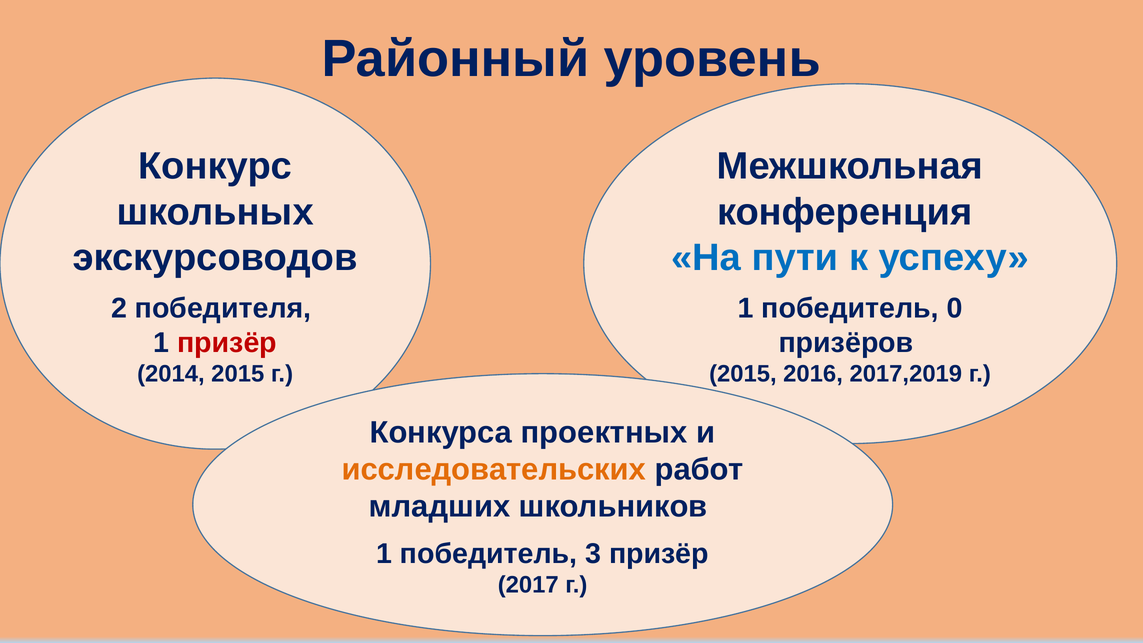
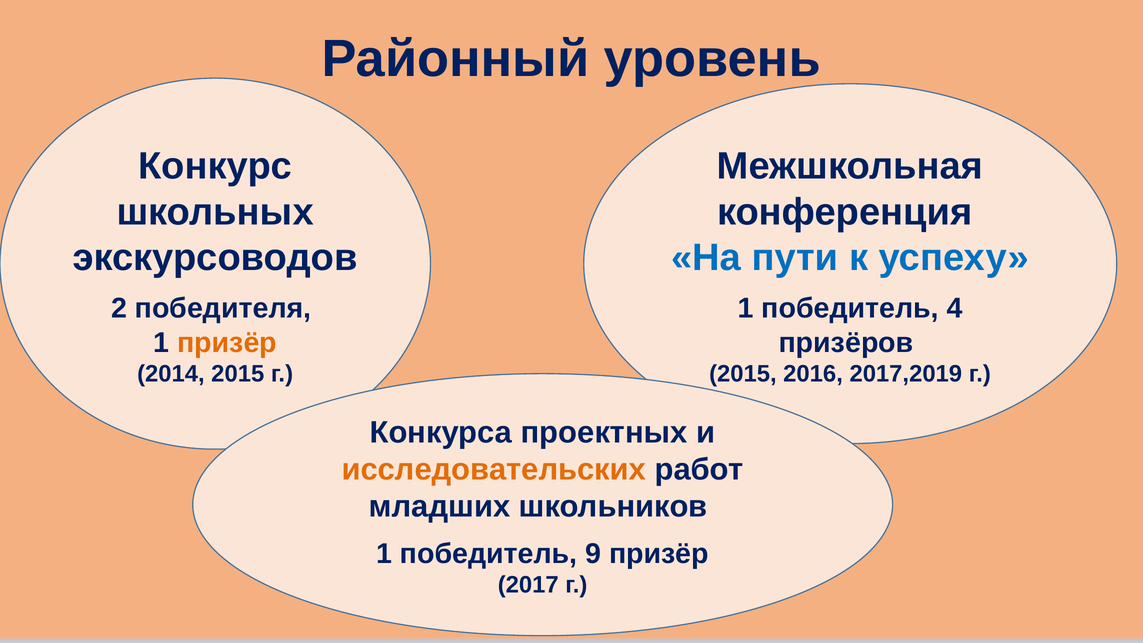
0: 0 -> 4
призёр at (227, 343) colour: red -> orange
3: 3 -> 9
